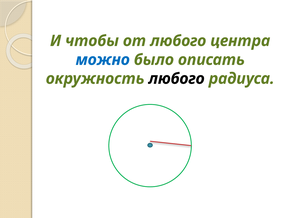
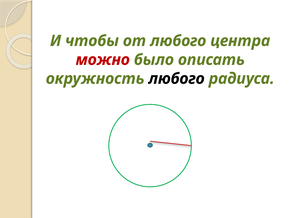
можно colour: blue -> red
